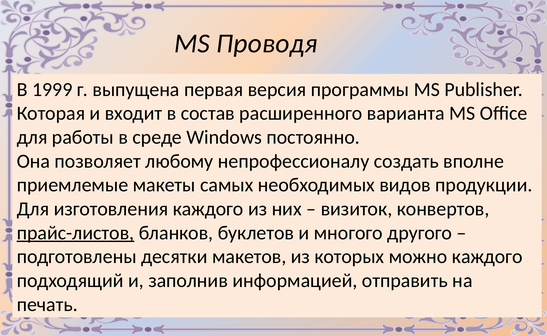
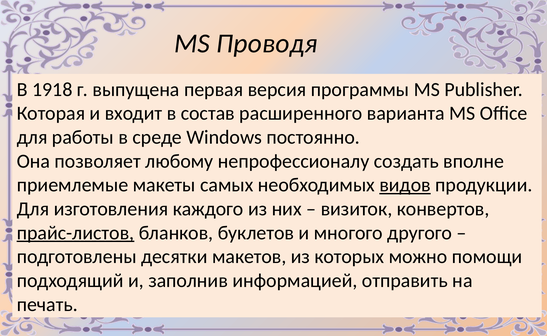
1999: 1999 -> 1918
видов underline: none -> present
можно каждого: каждого -> помощи
